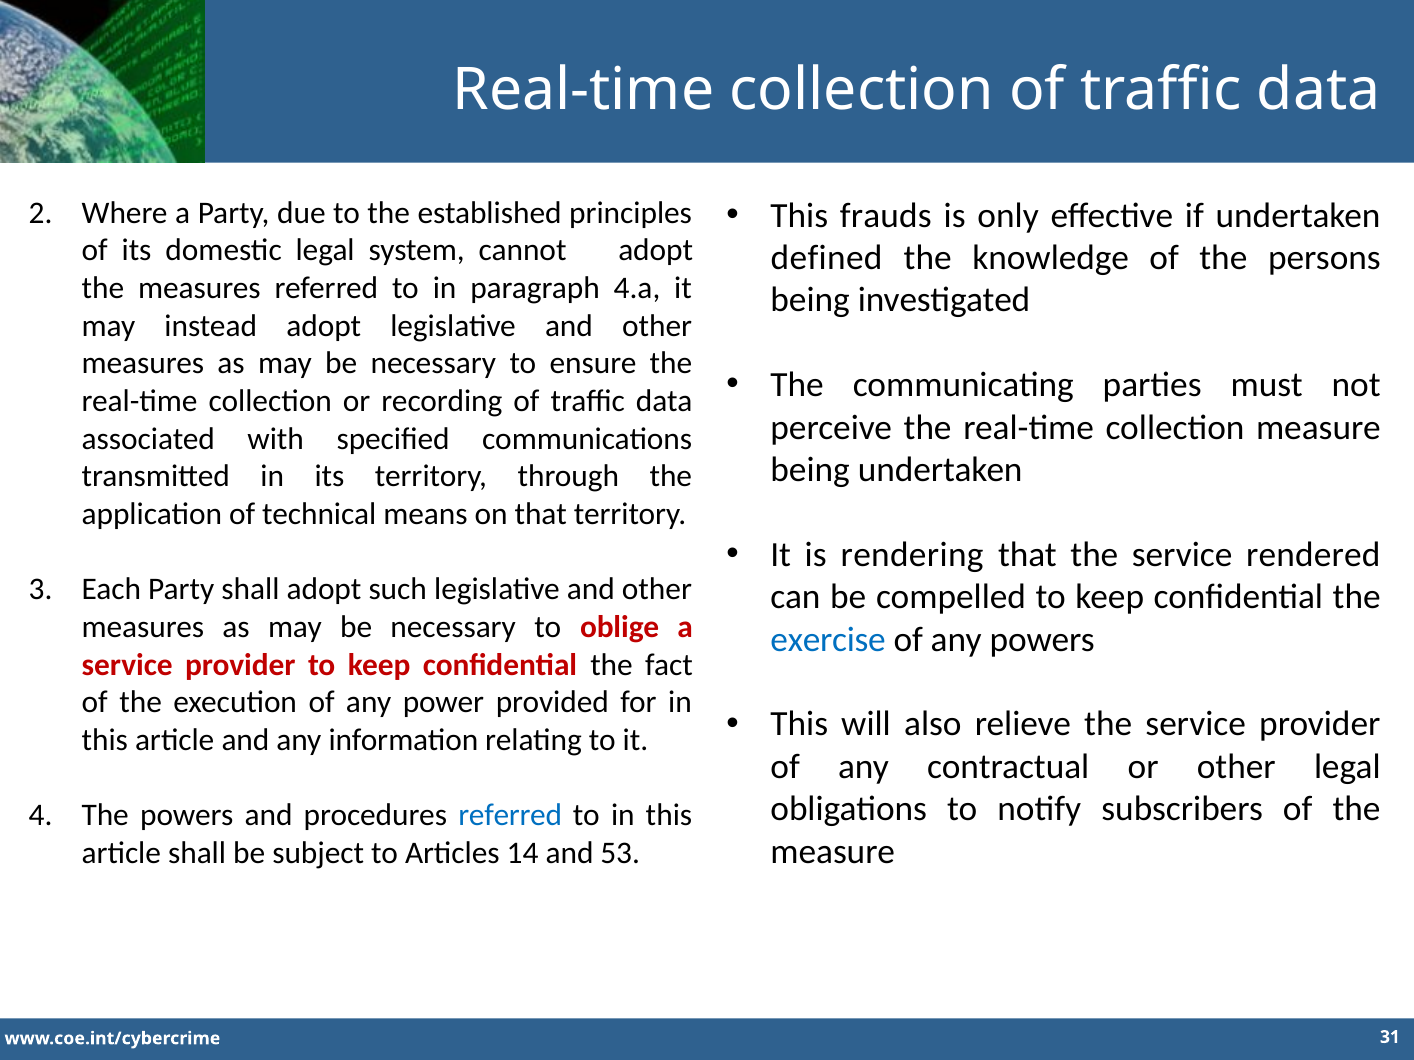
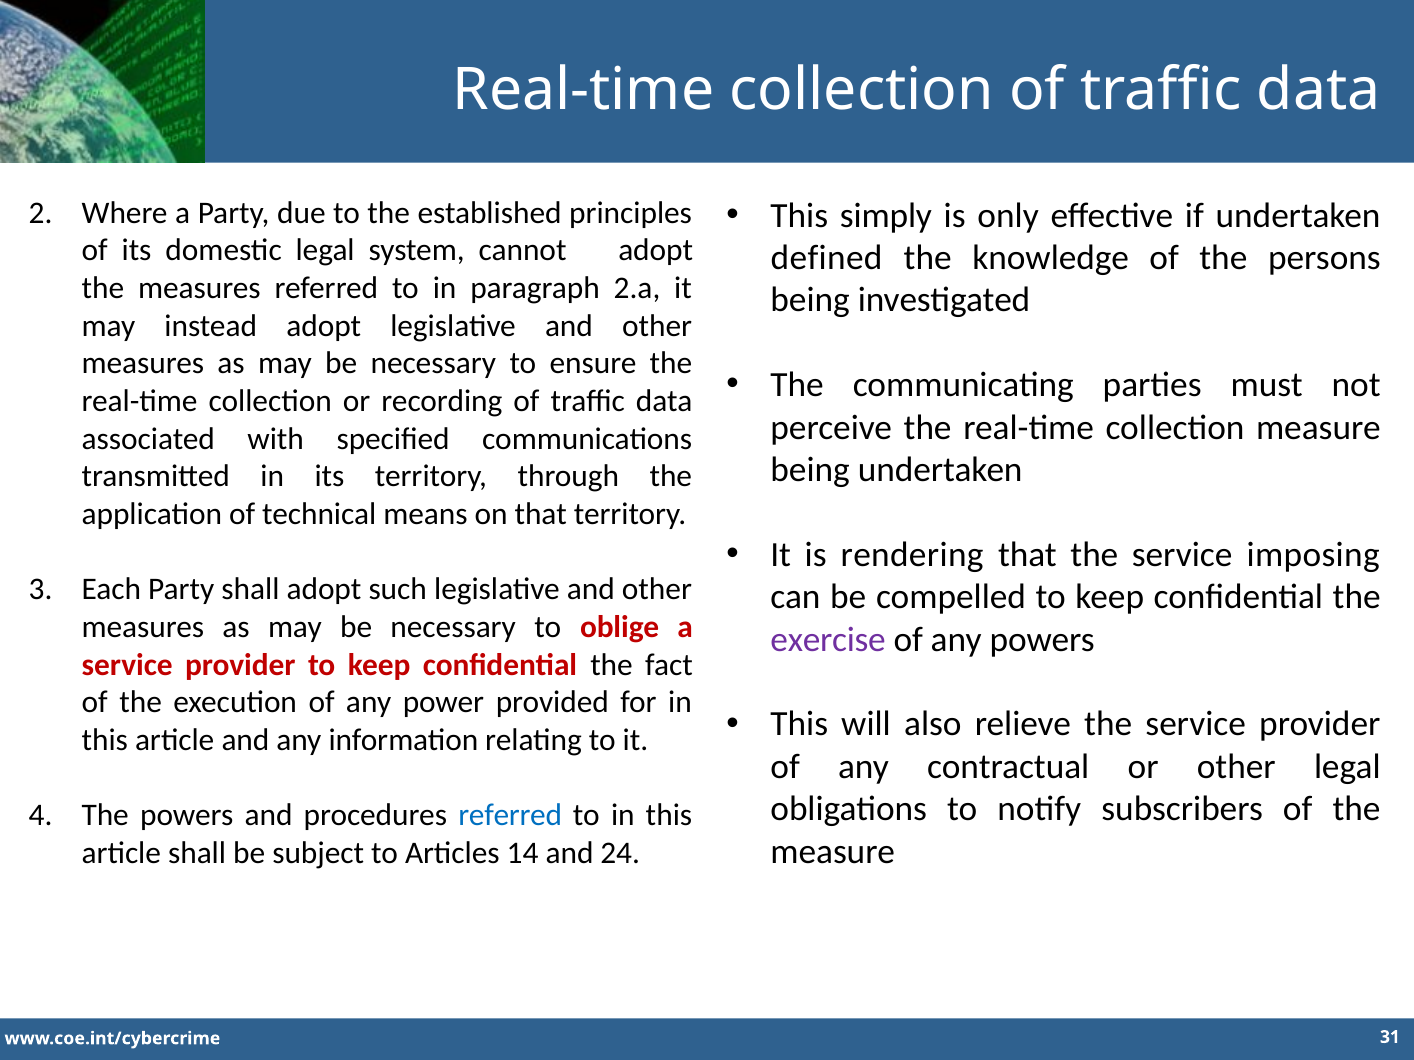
frauds: frauds -> simply
4.a: 4.a -> 2.a
rendered: rendered -> imposing
exercise colour: blue -> purple
53: 53 -> 24
